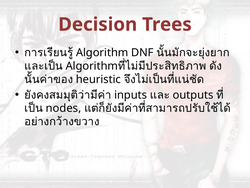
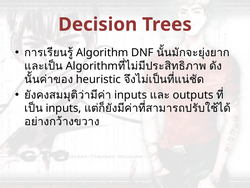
nodes at (63, 108): nodes -> inputs
